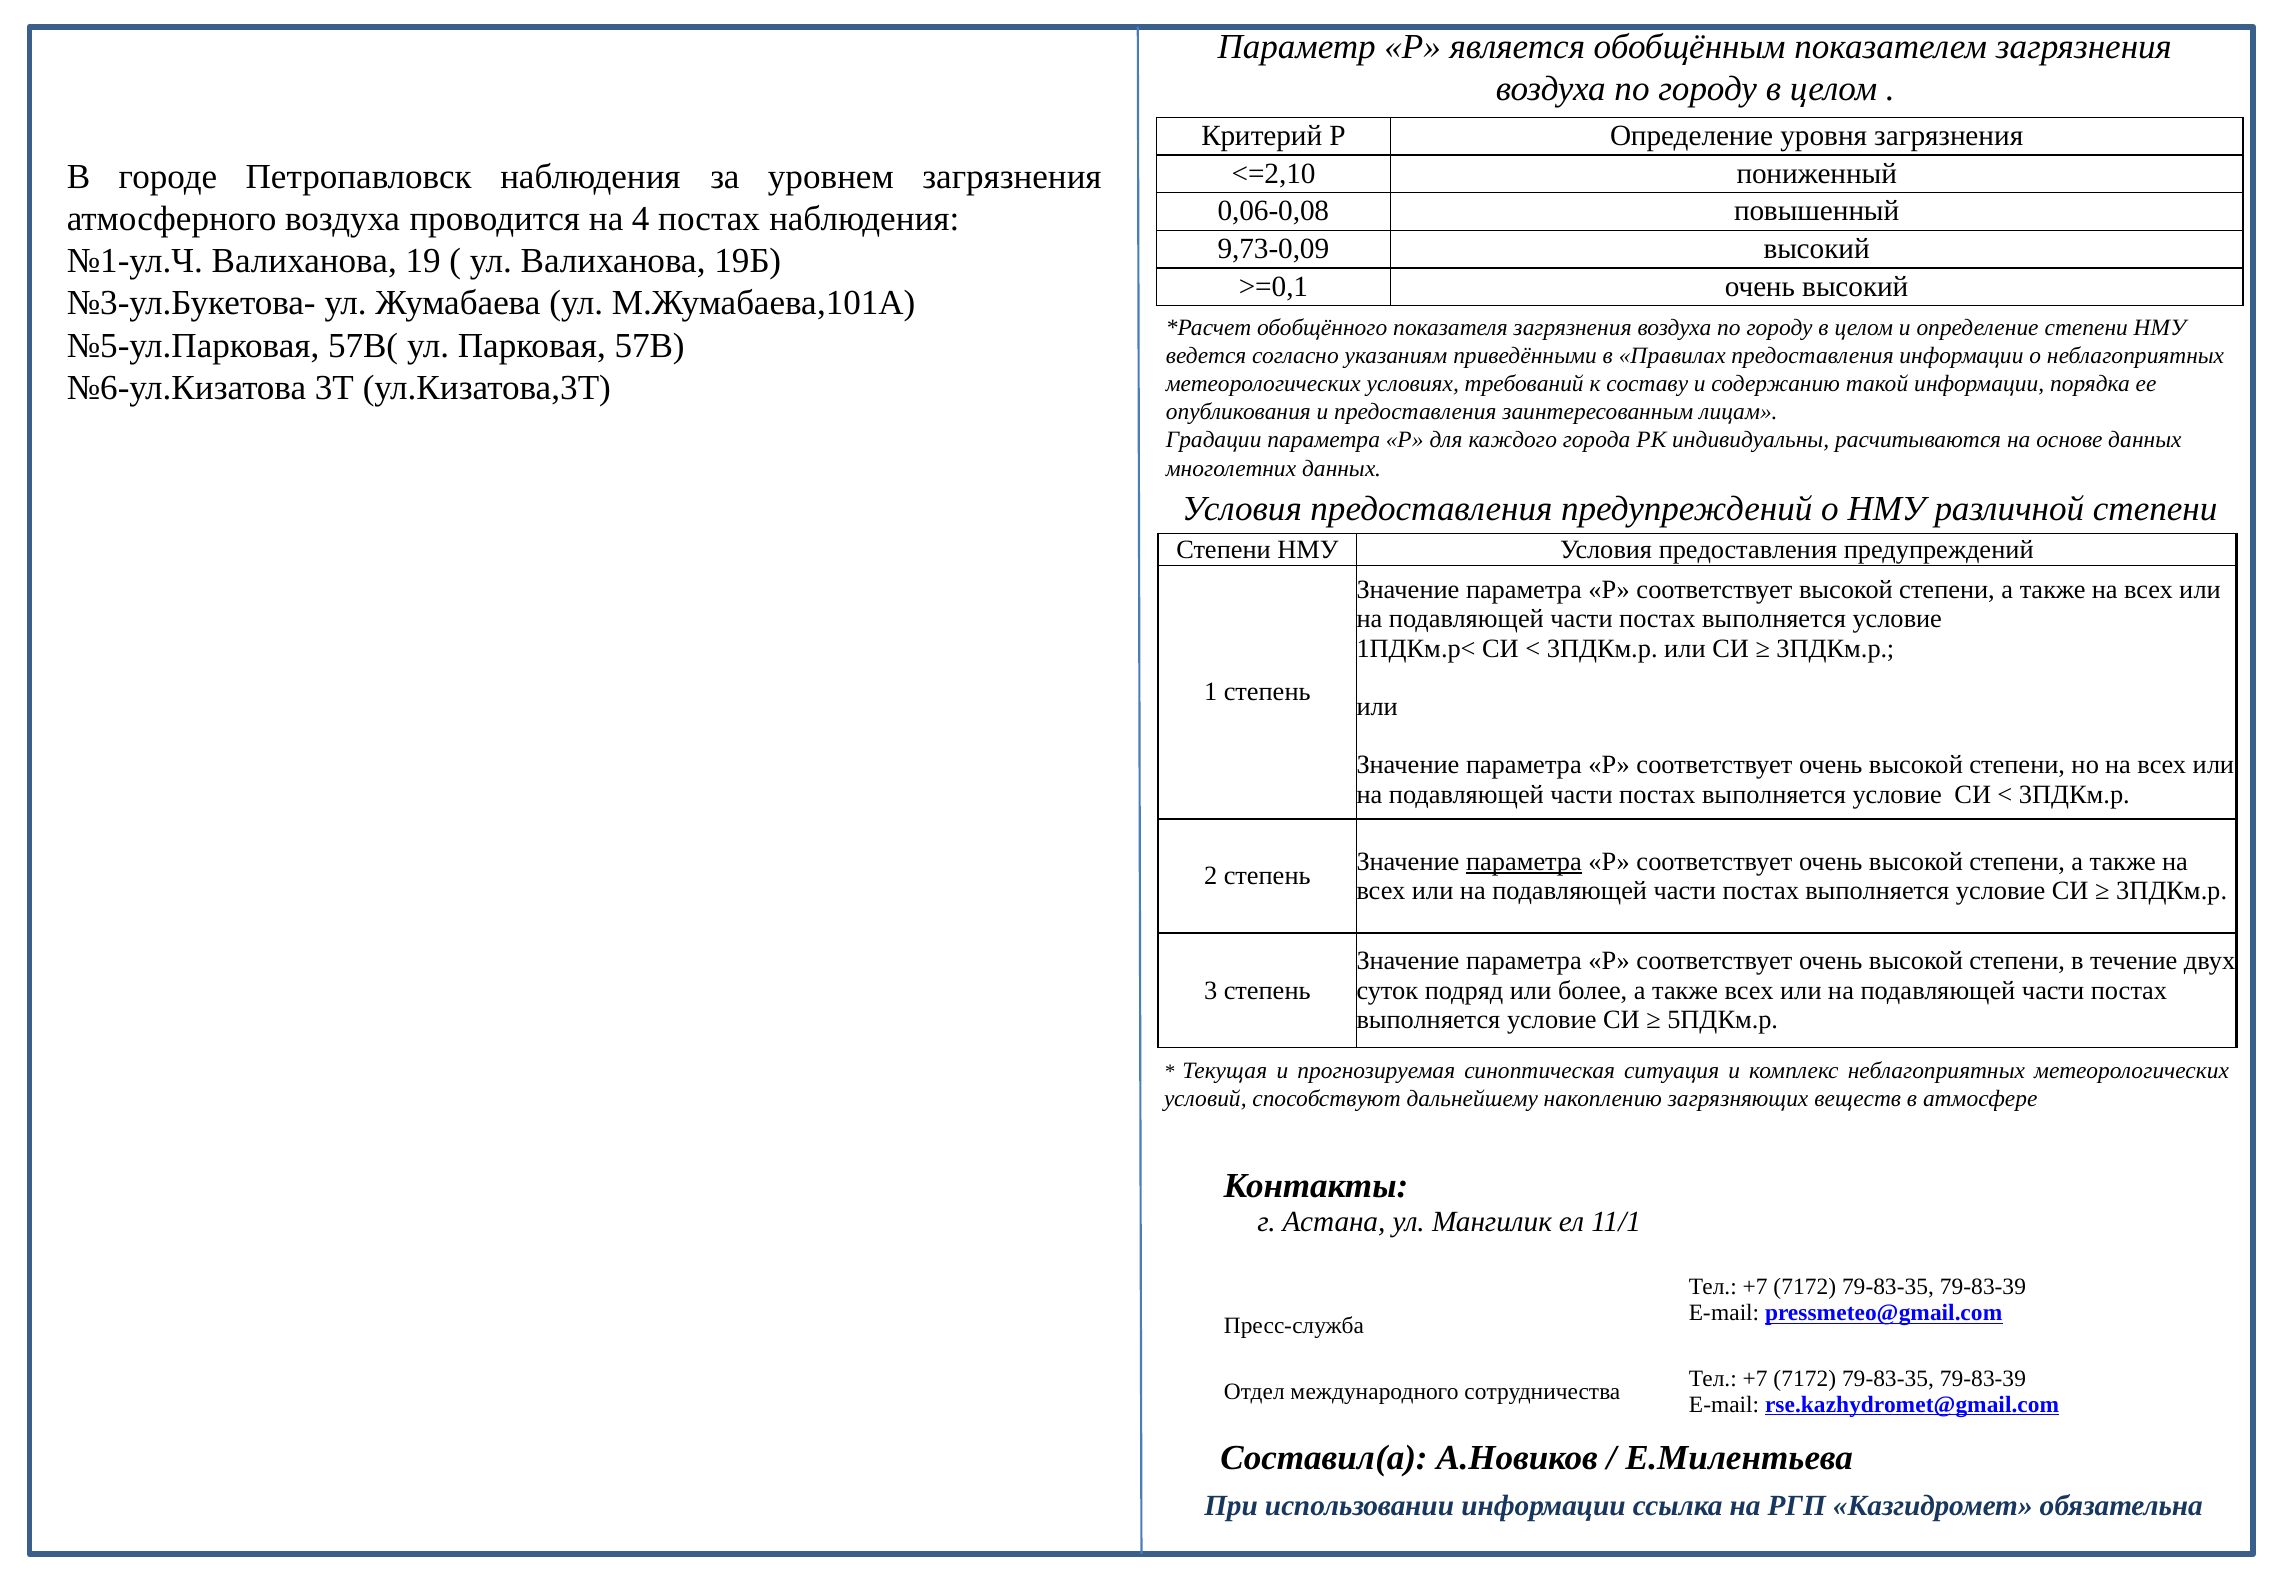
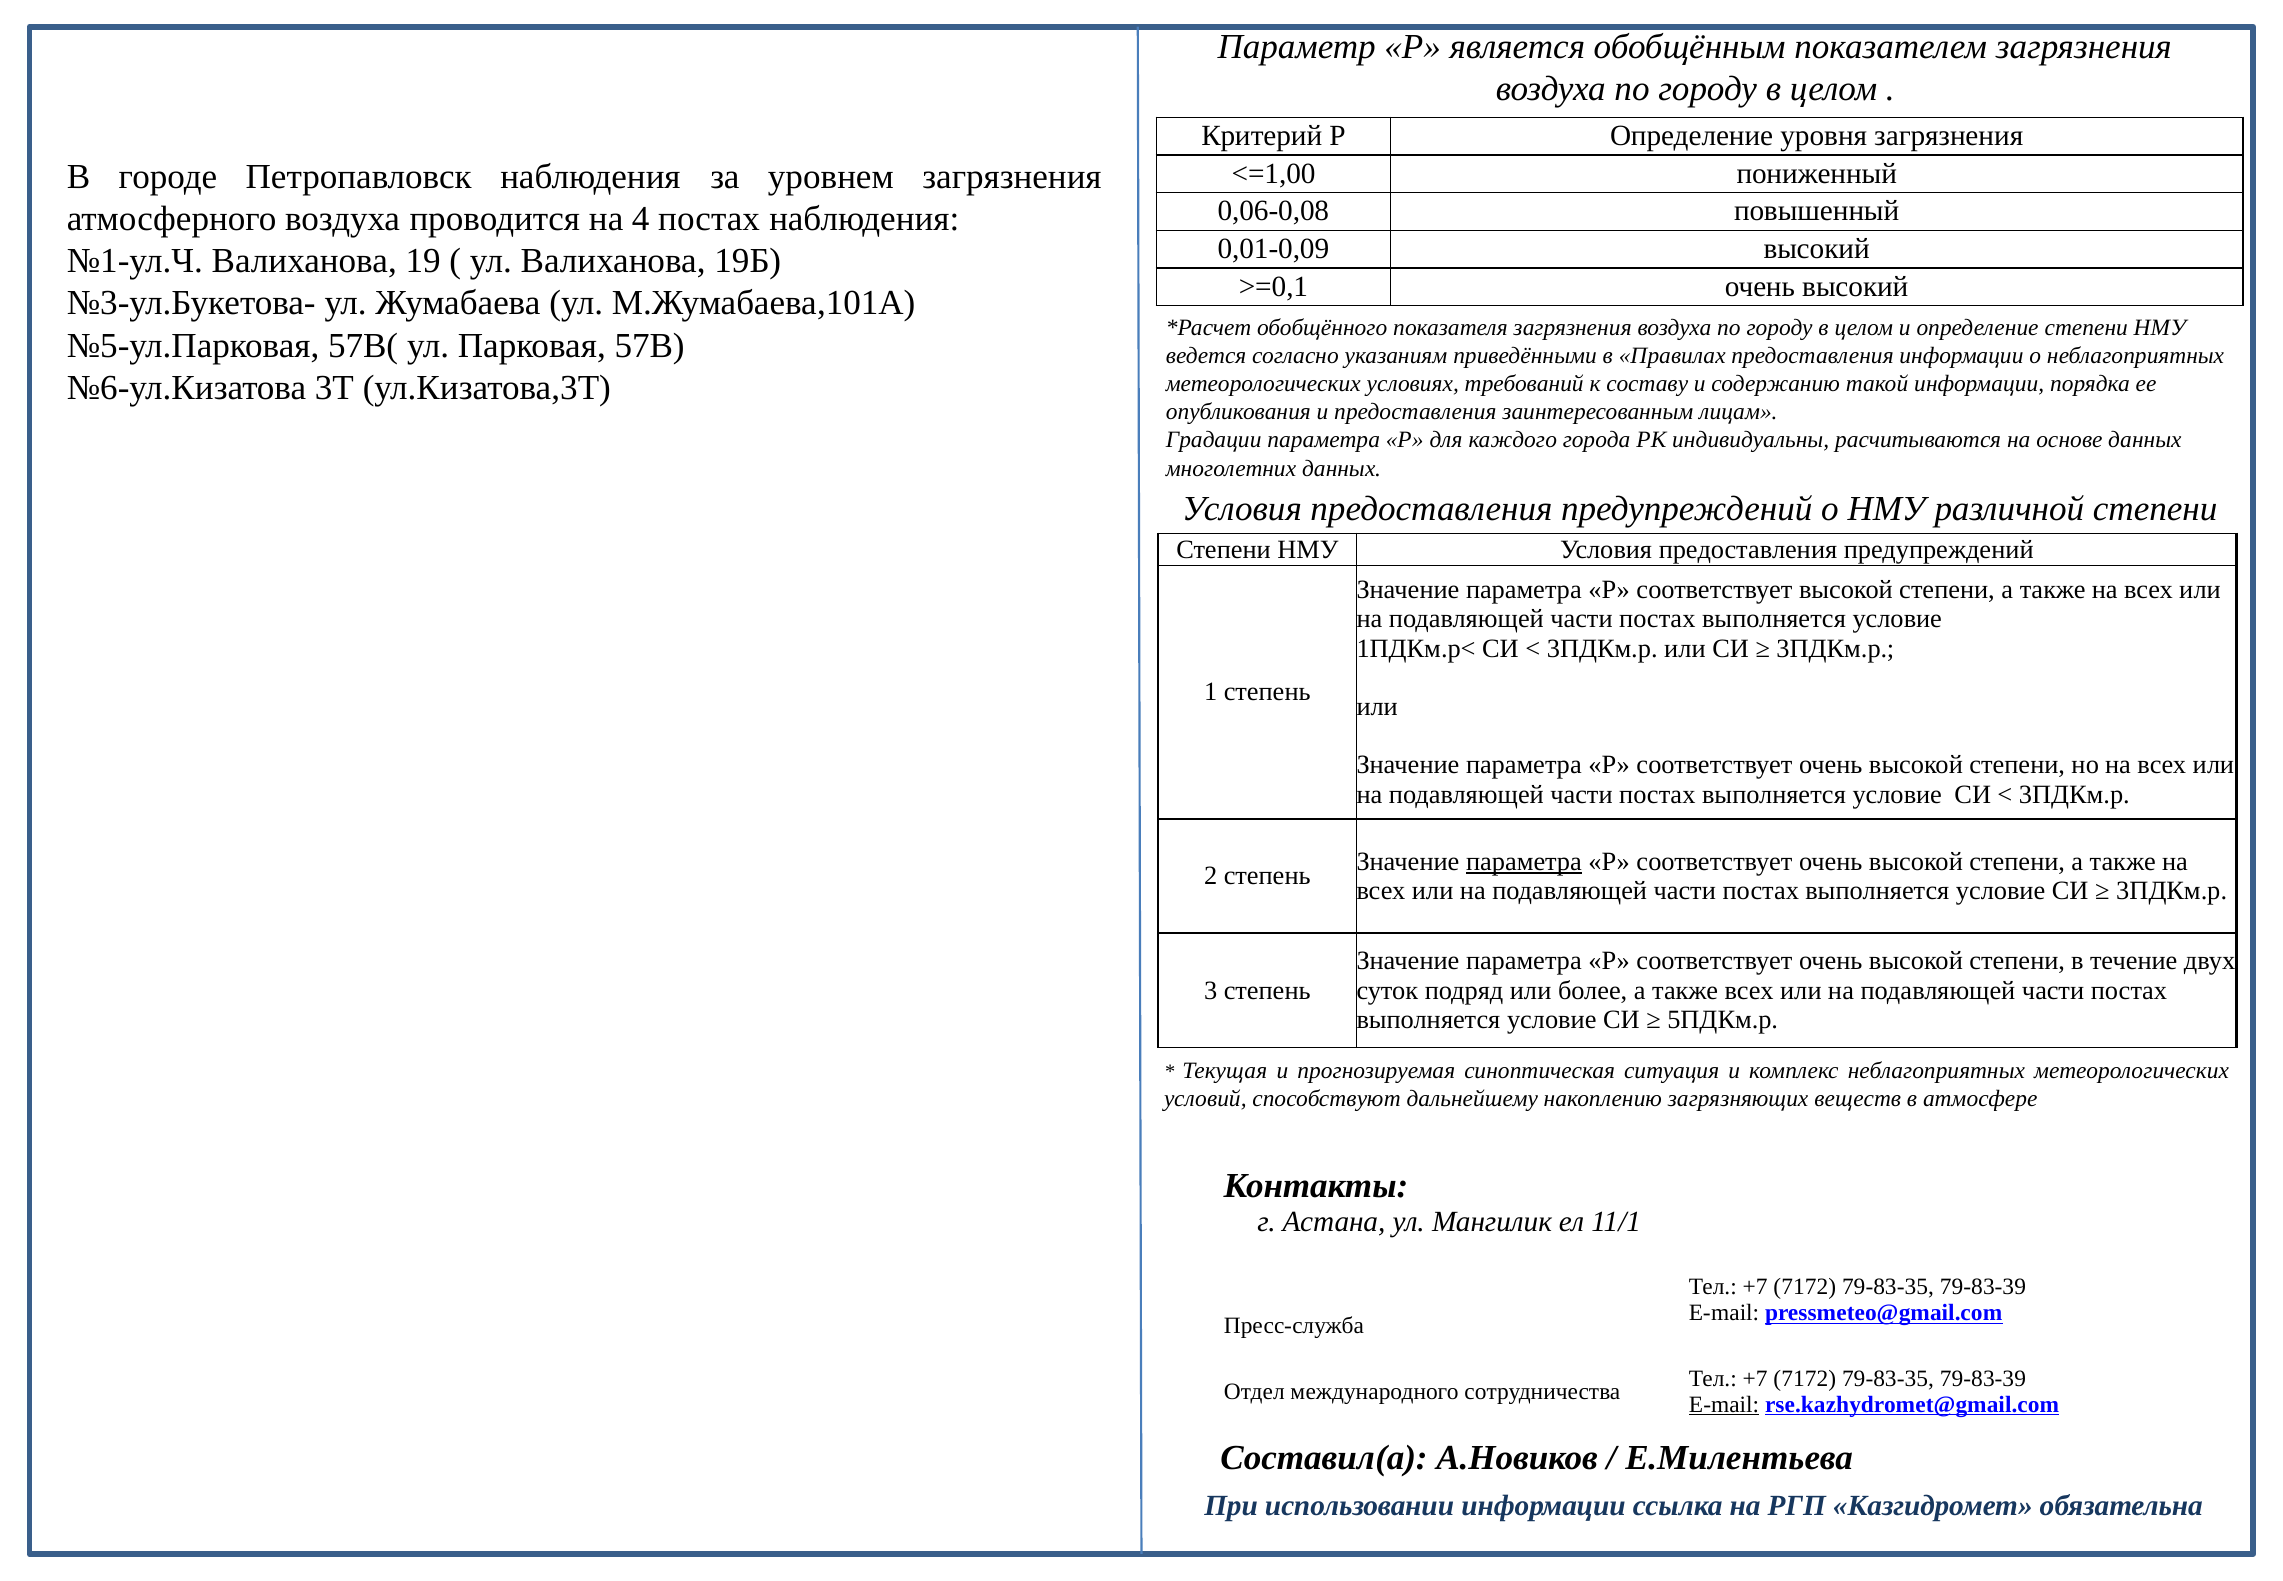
<=2,10: <=2,10 -> <=1,00
9,73-0,09: 9,73-0,09 -> 0,01-0,09
E-mail at (1724, 1404) underline: none -> present
